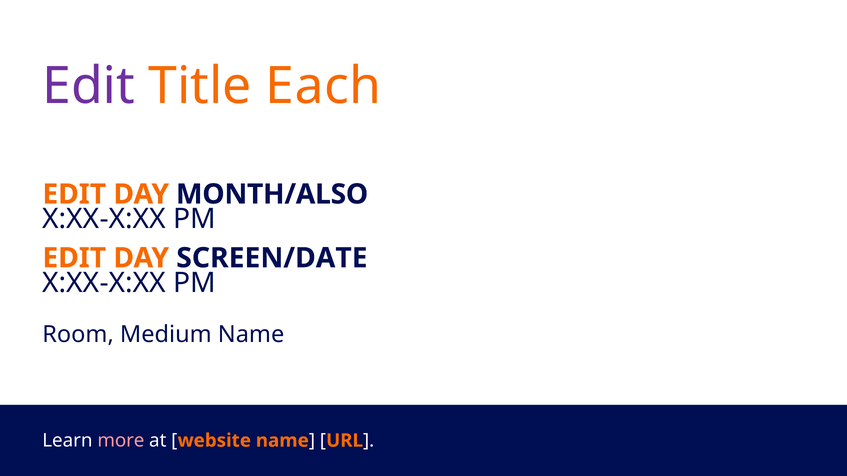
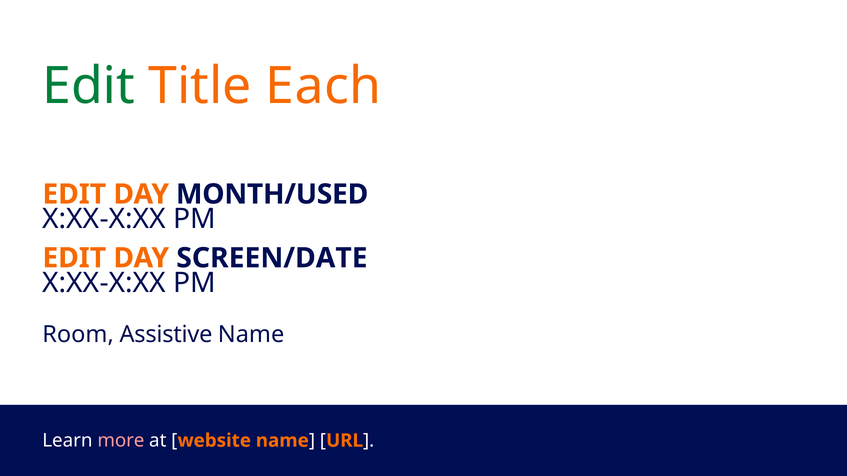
Edit at (89, 86) colour: purple -> green
MONTH/ALSO: MONTH/ALSO -> MONTH/USED
Medium: Medium -> Assistive
